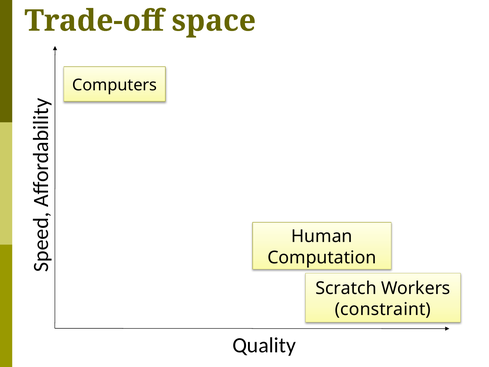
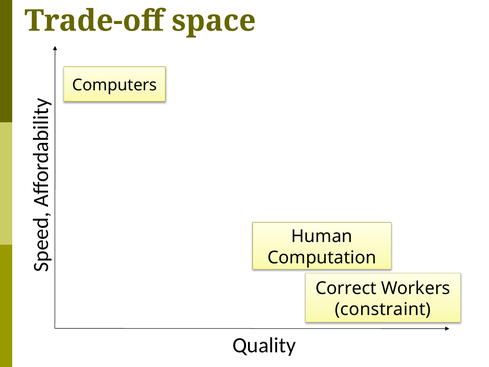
Scratch: Scratch -> Correct
